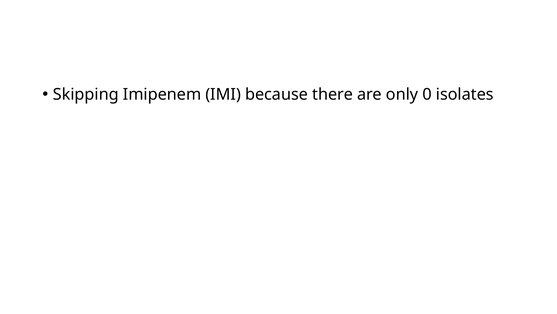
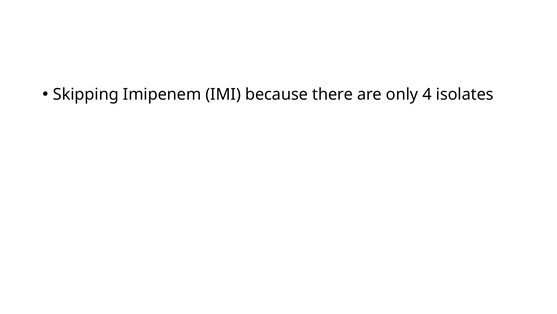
0: 0 -> 4
